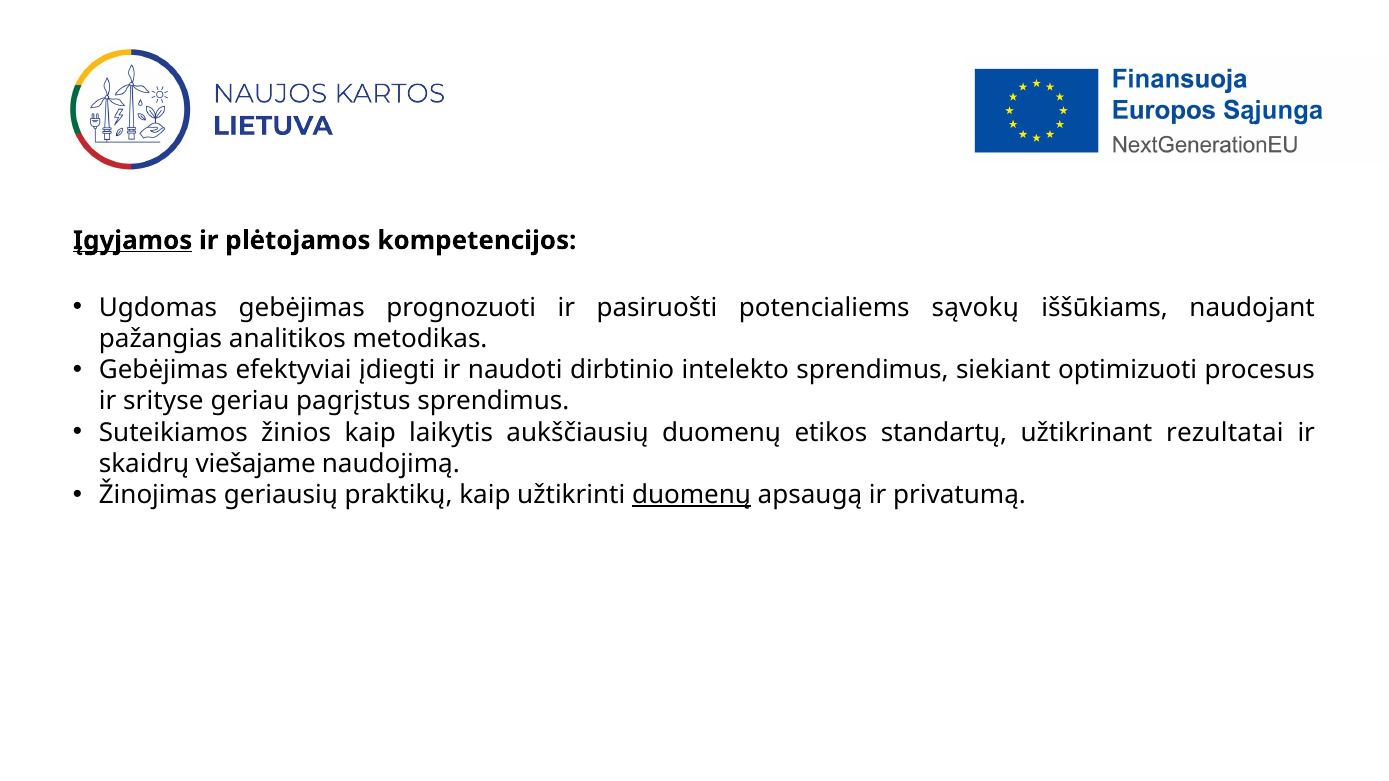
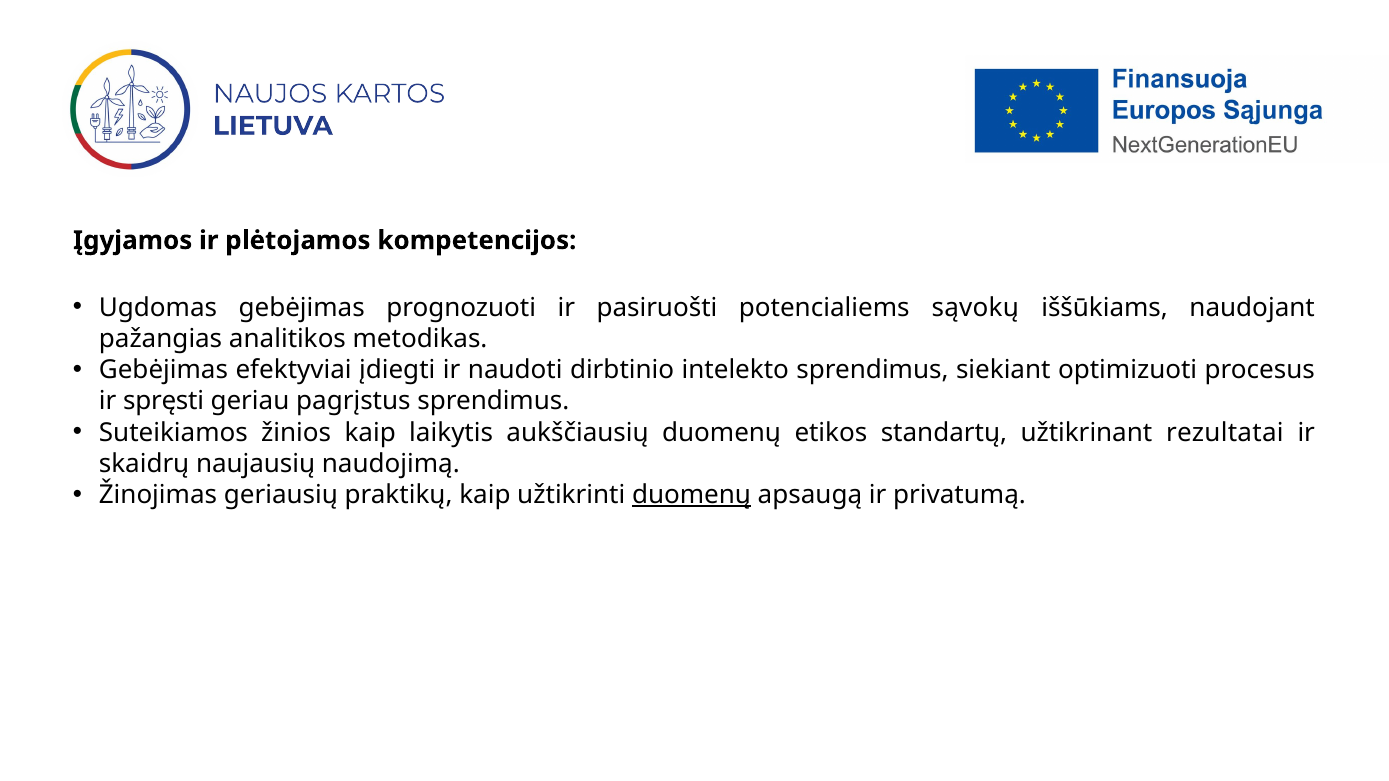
Įgyjamos underline: present -> none
srityse: srityse -> spręsti
viešajame: viešajame -> naujausių
